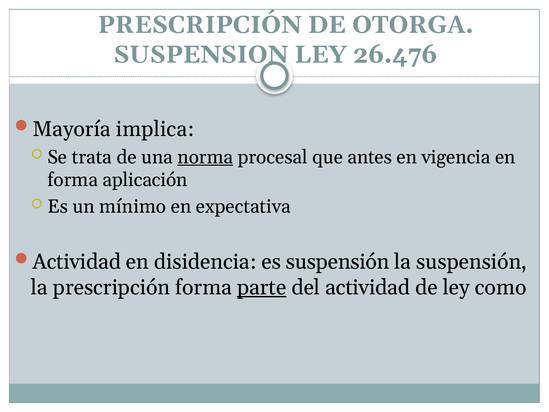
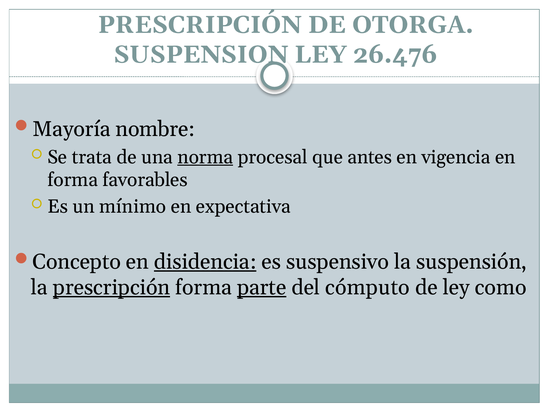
implica: implica -> nombre
aplicación: aplicación -> favorables
Actividad at (77, 262): Actividad -> Concepto
disidencia underline: none -> present
es suspensión: suspensión -> suspensivo
prescripción at (111, 287) underline: none -> present
del actividad: actividad -> cómputo
